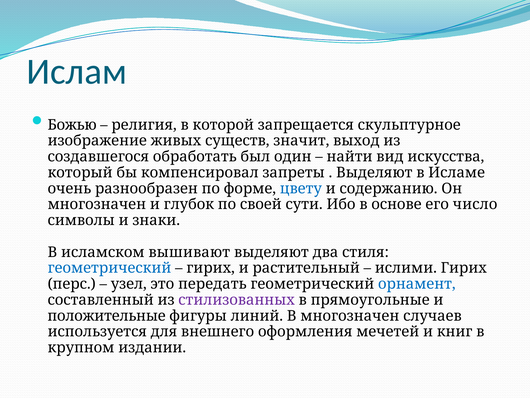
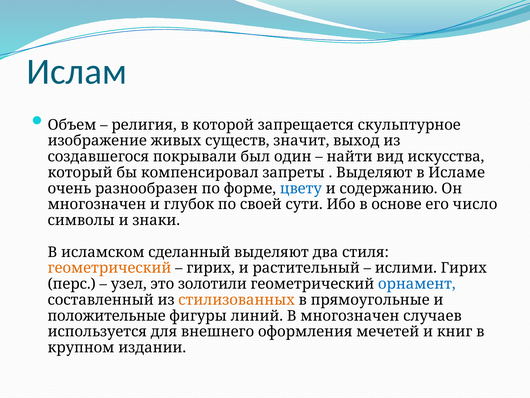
Божью: Божью -> Объем
обработать: обработать -> покрывали
вышивают: вышивают -> сделанный
геометрический at (109, 268) colour: blue -> orange
передать: передать -> золотили
стилизованных colour: purple -> orange
